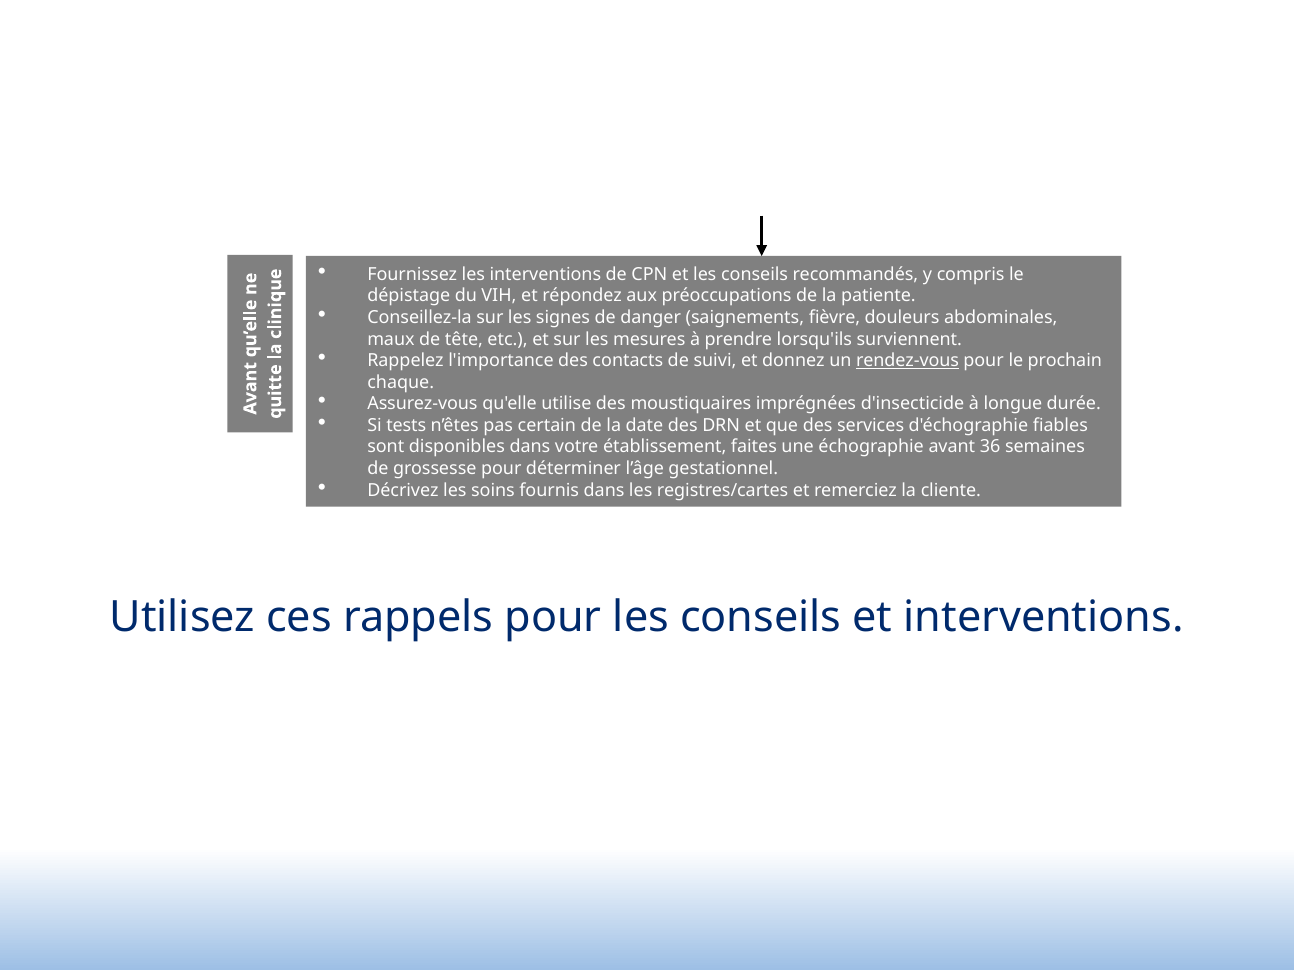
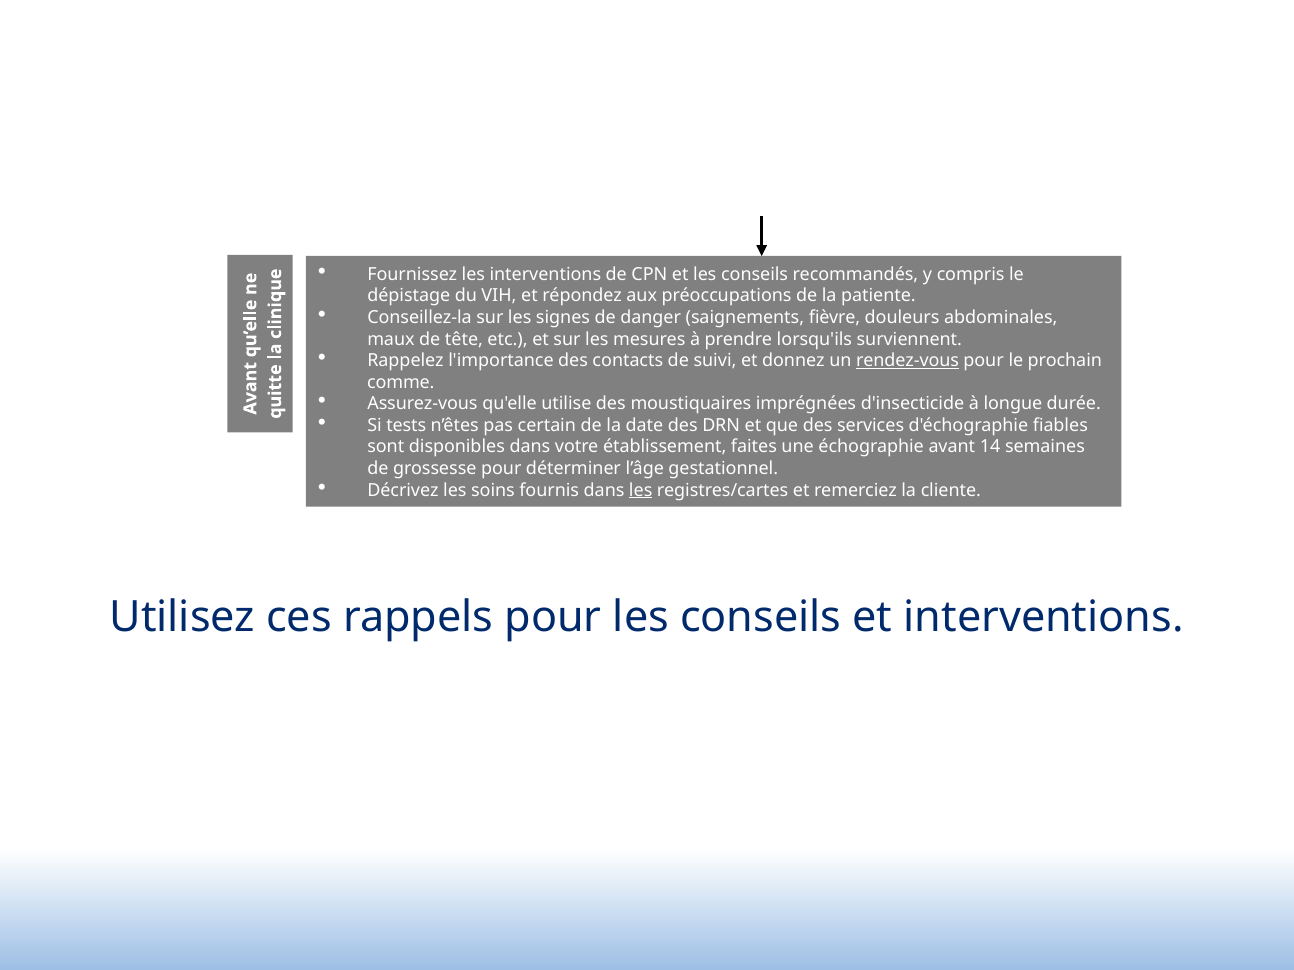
chaque: chaque -> comme
36: 36 -> 14
les at (641, 490) underline: none -> present
